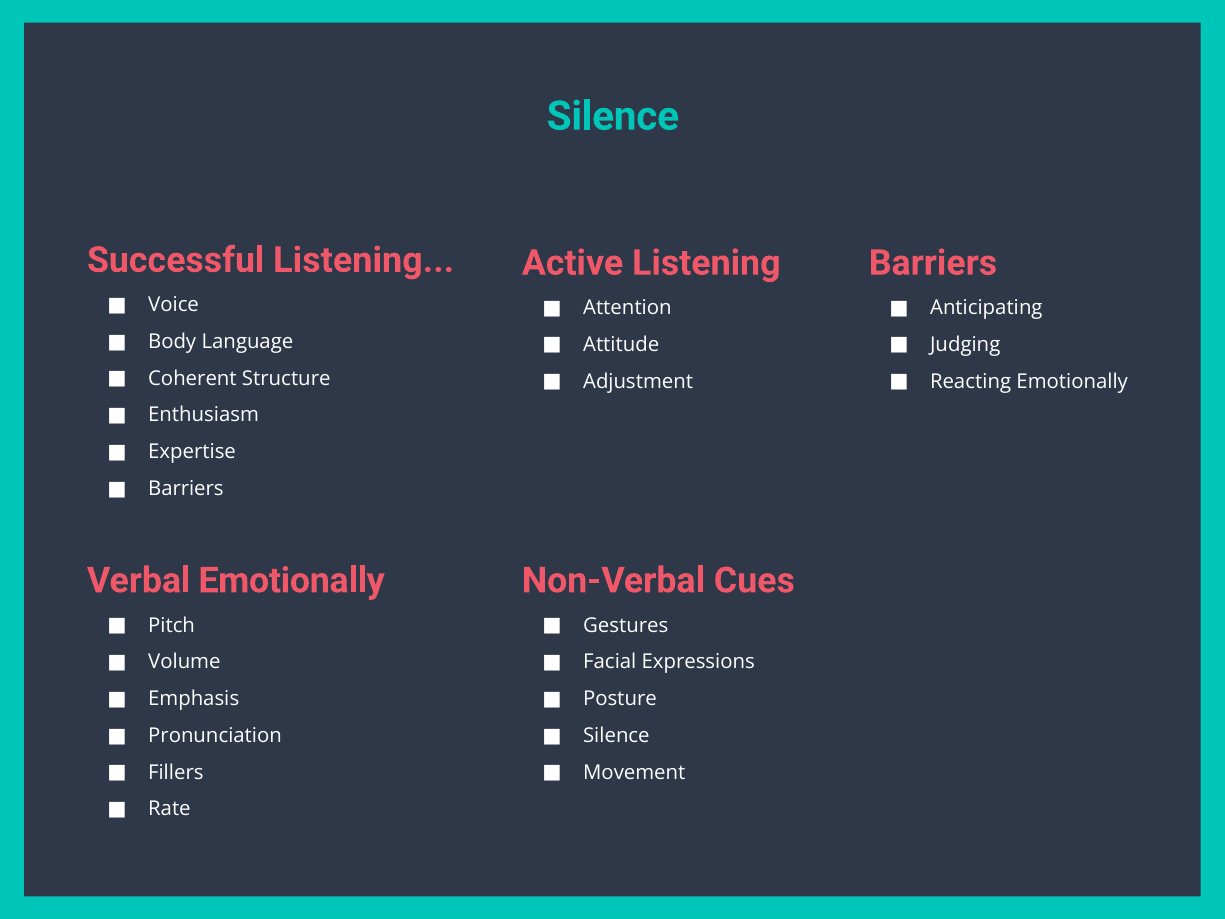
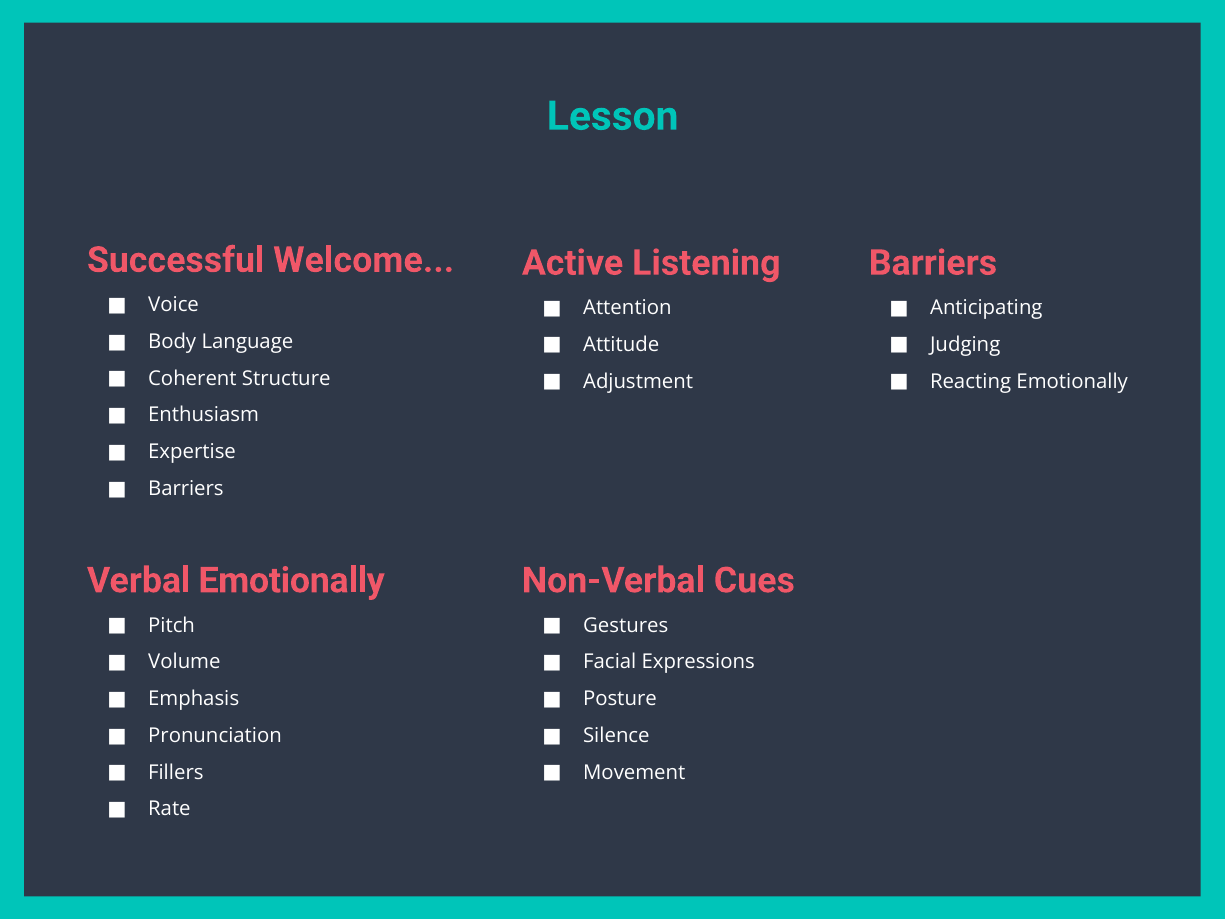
Silence at (613, 116): Silence -> Lesson
Successful Listening: Listening -> Welcome
